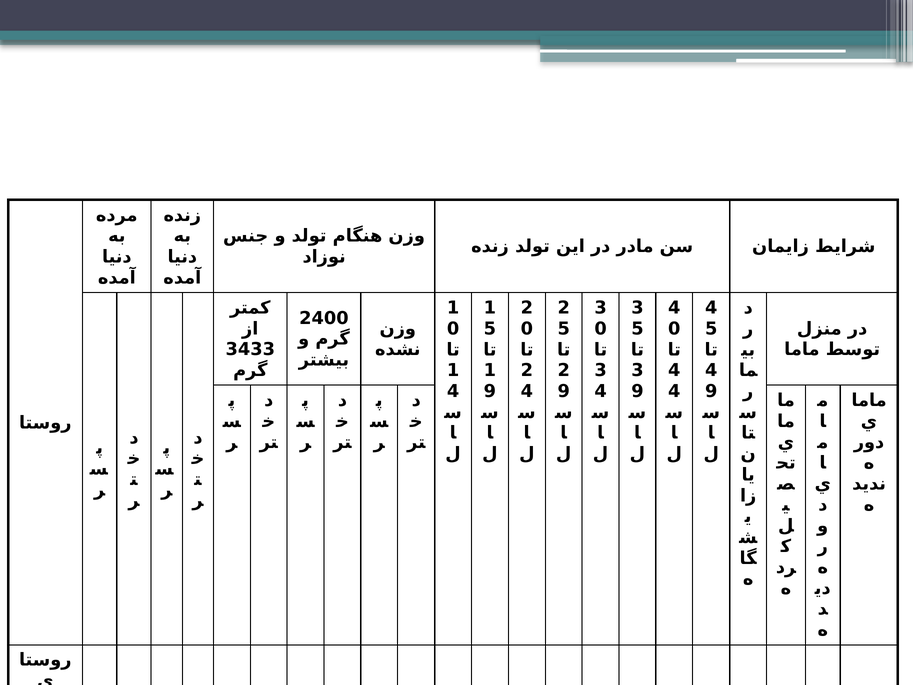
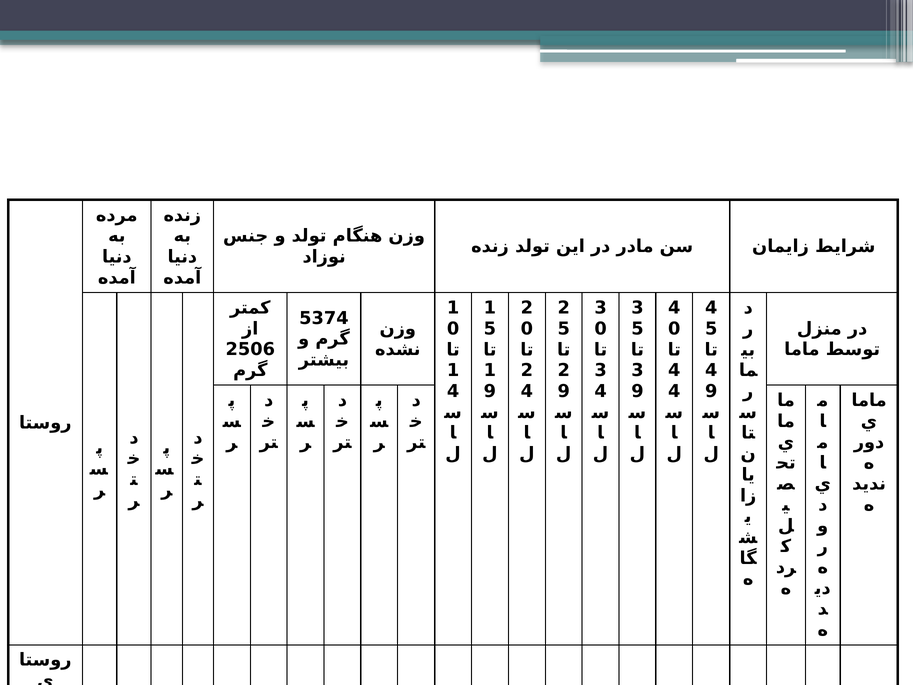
2400: 2400 -> 5374
3433: 3433 -> 2506
